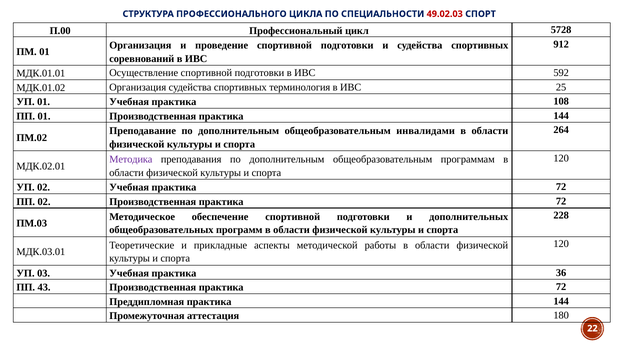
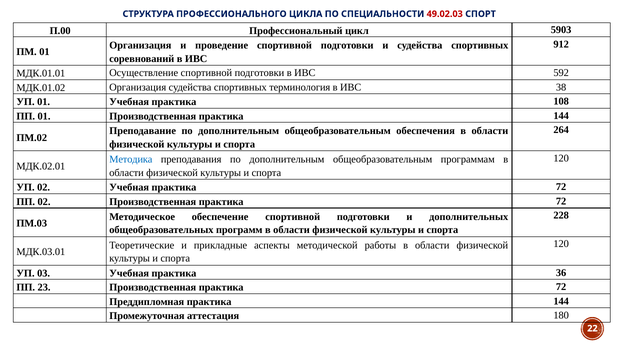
5728: 5728 -> 5903
25: 25 -> 38
инвалидами: инвалидами -> обеспечения
Методика colour: purple -> blue
43: 43 -> 23
